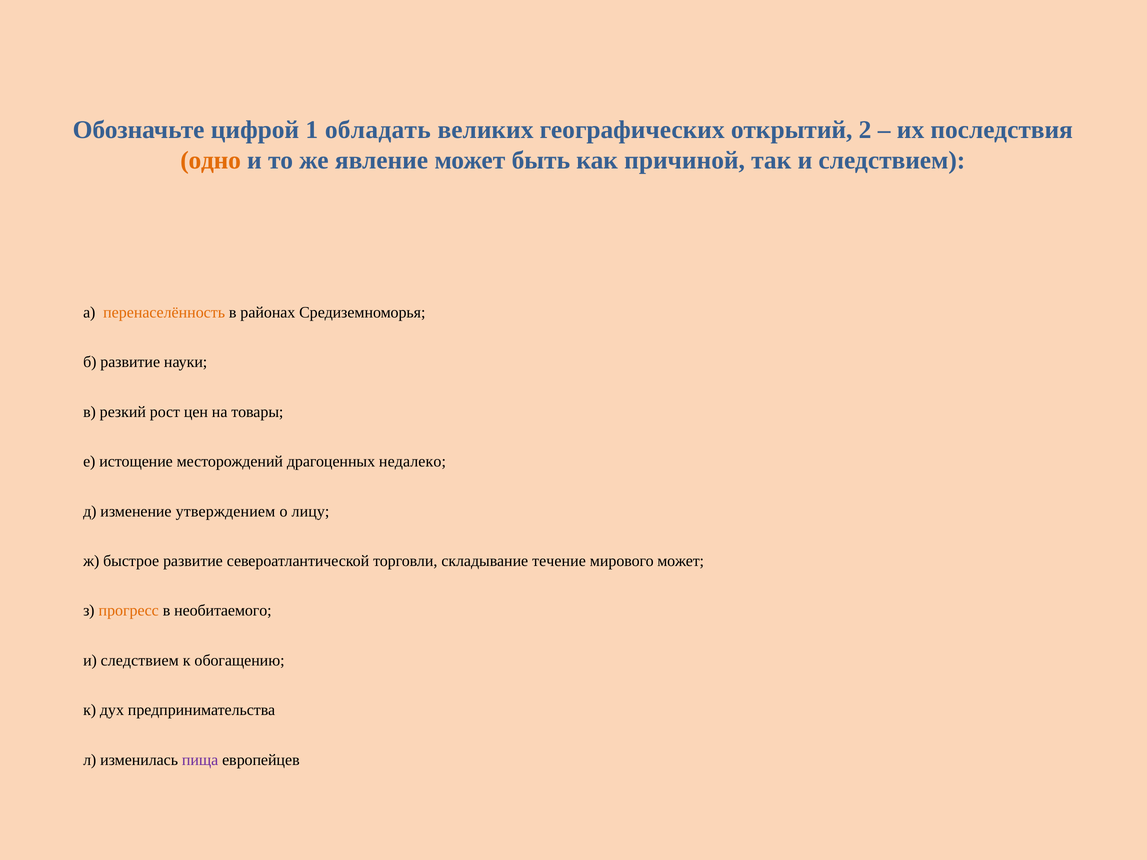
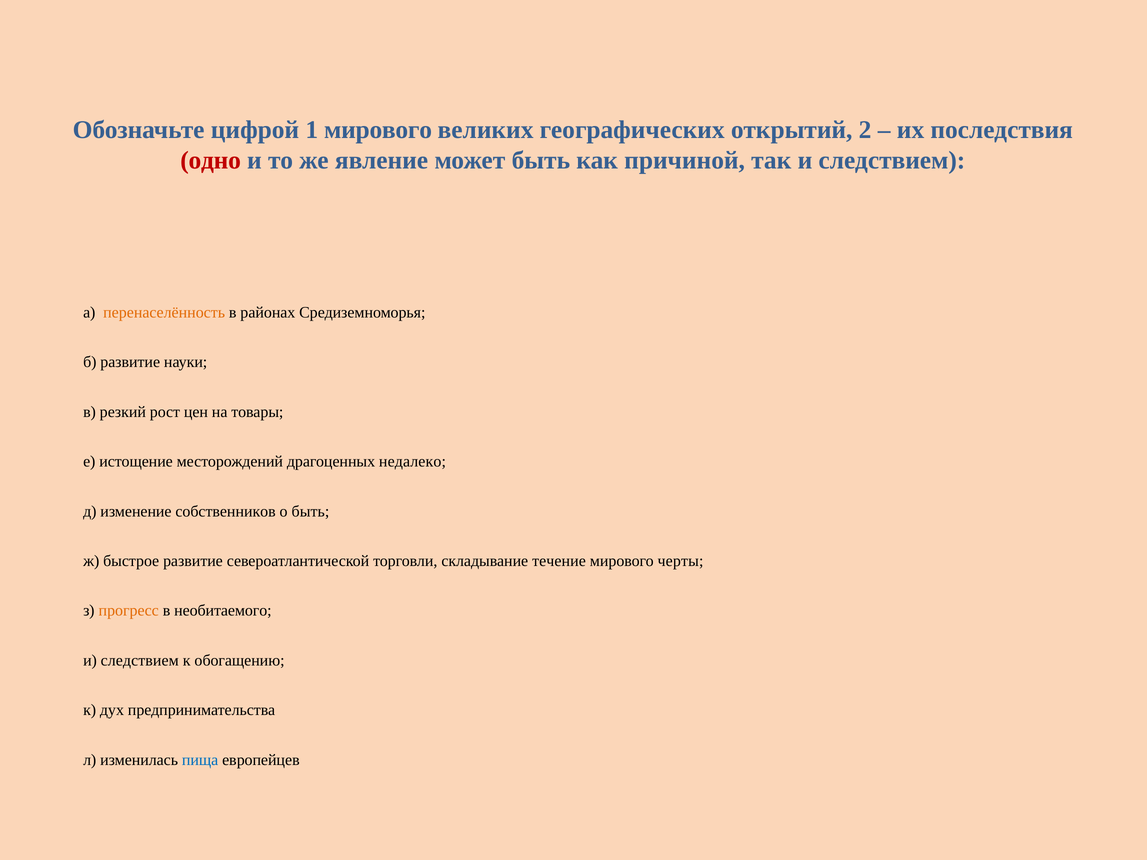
1 обладать: обладать -> мирового
одно colour: orange -> red
утверждением: утверждением -> собственников
о лицу: лицу -> быть
мирового может: может -> черты
пища colour: purple -> blue
